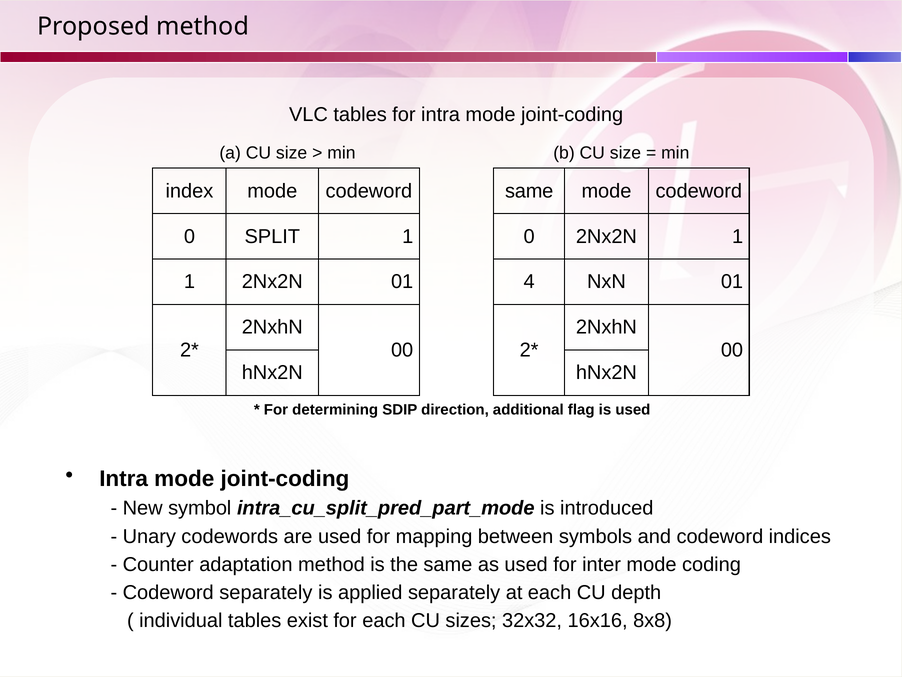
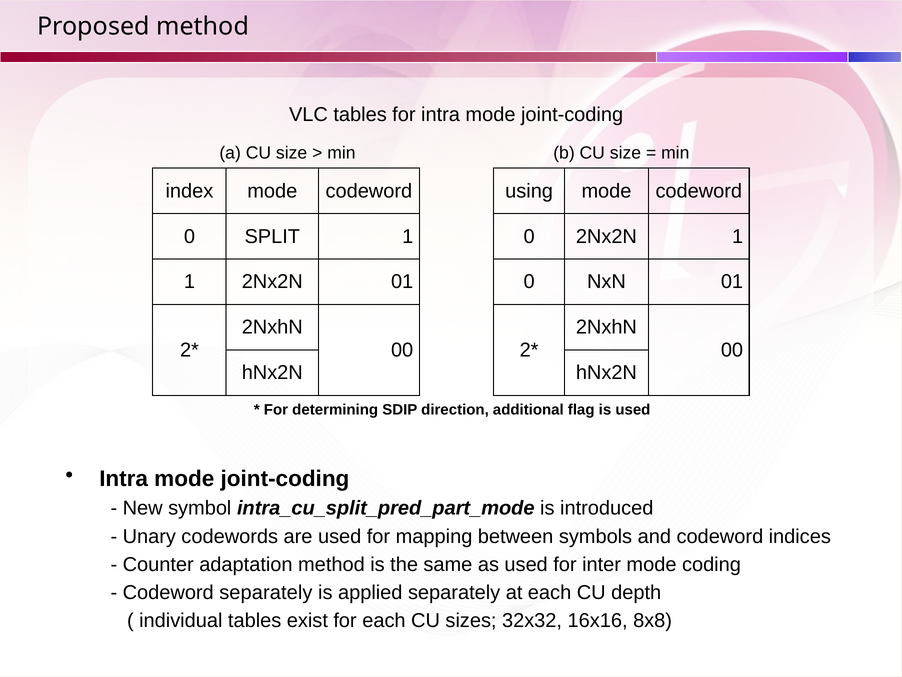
codeword same: same -> using
01 4: 4 -> 0
